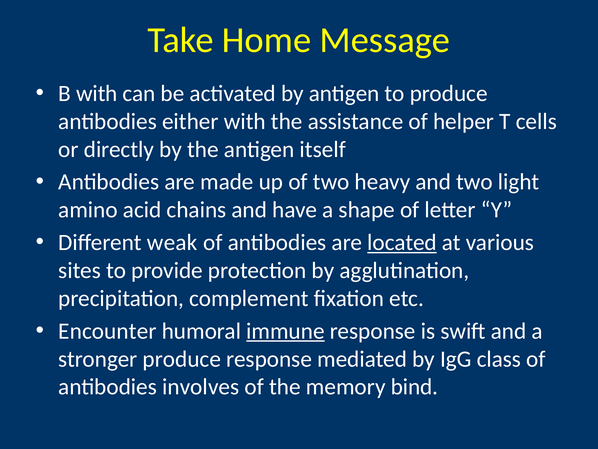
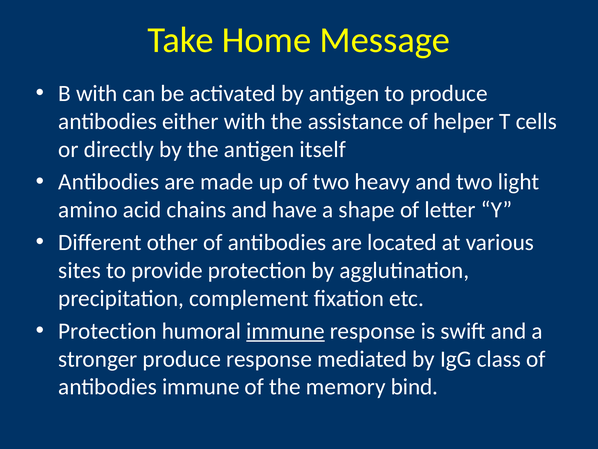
weak: weak -> other
located underline: present -> none
Encounter at (107, 331): Encounter -> Protection
antibodies involves: involves -> immune
